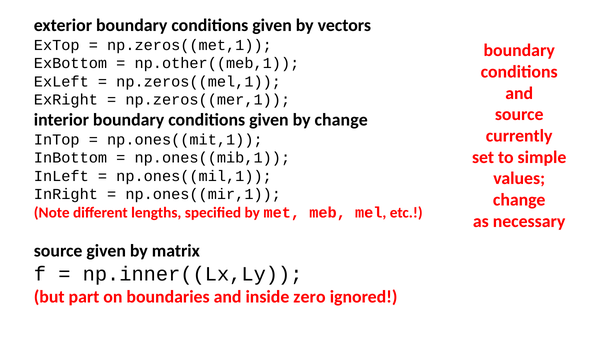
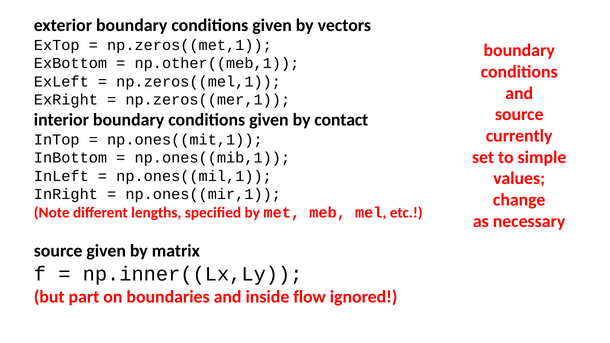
by change: change -> contact
zero: zero -> flow
